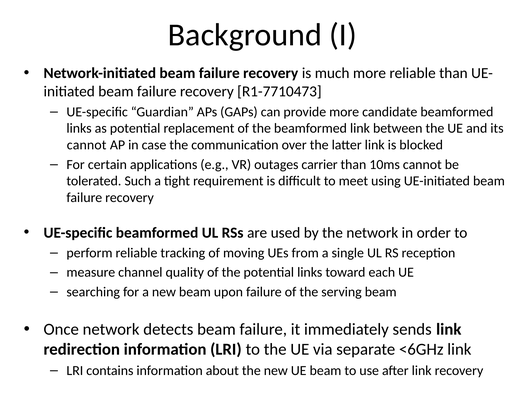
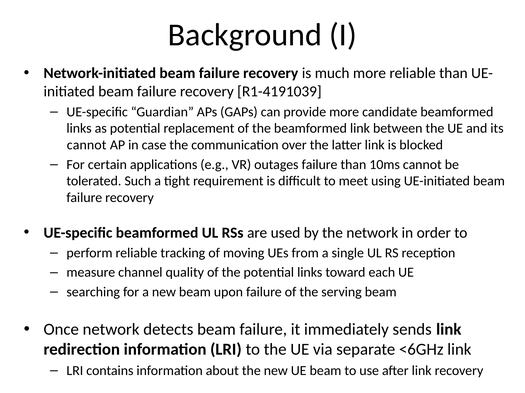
R1-7710473: R1-7710473 -> R1-4191039
outages carrier: carrier -> failure
